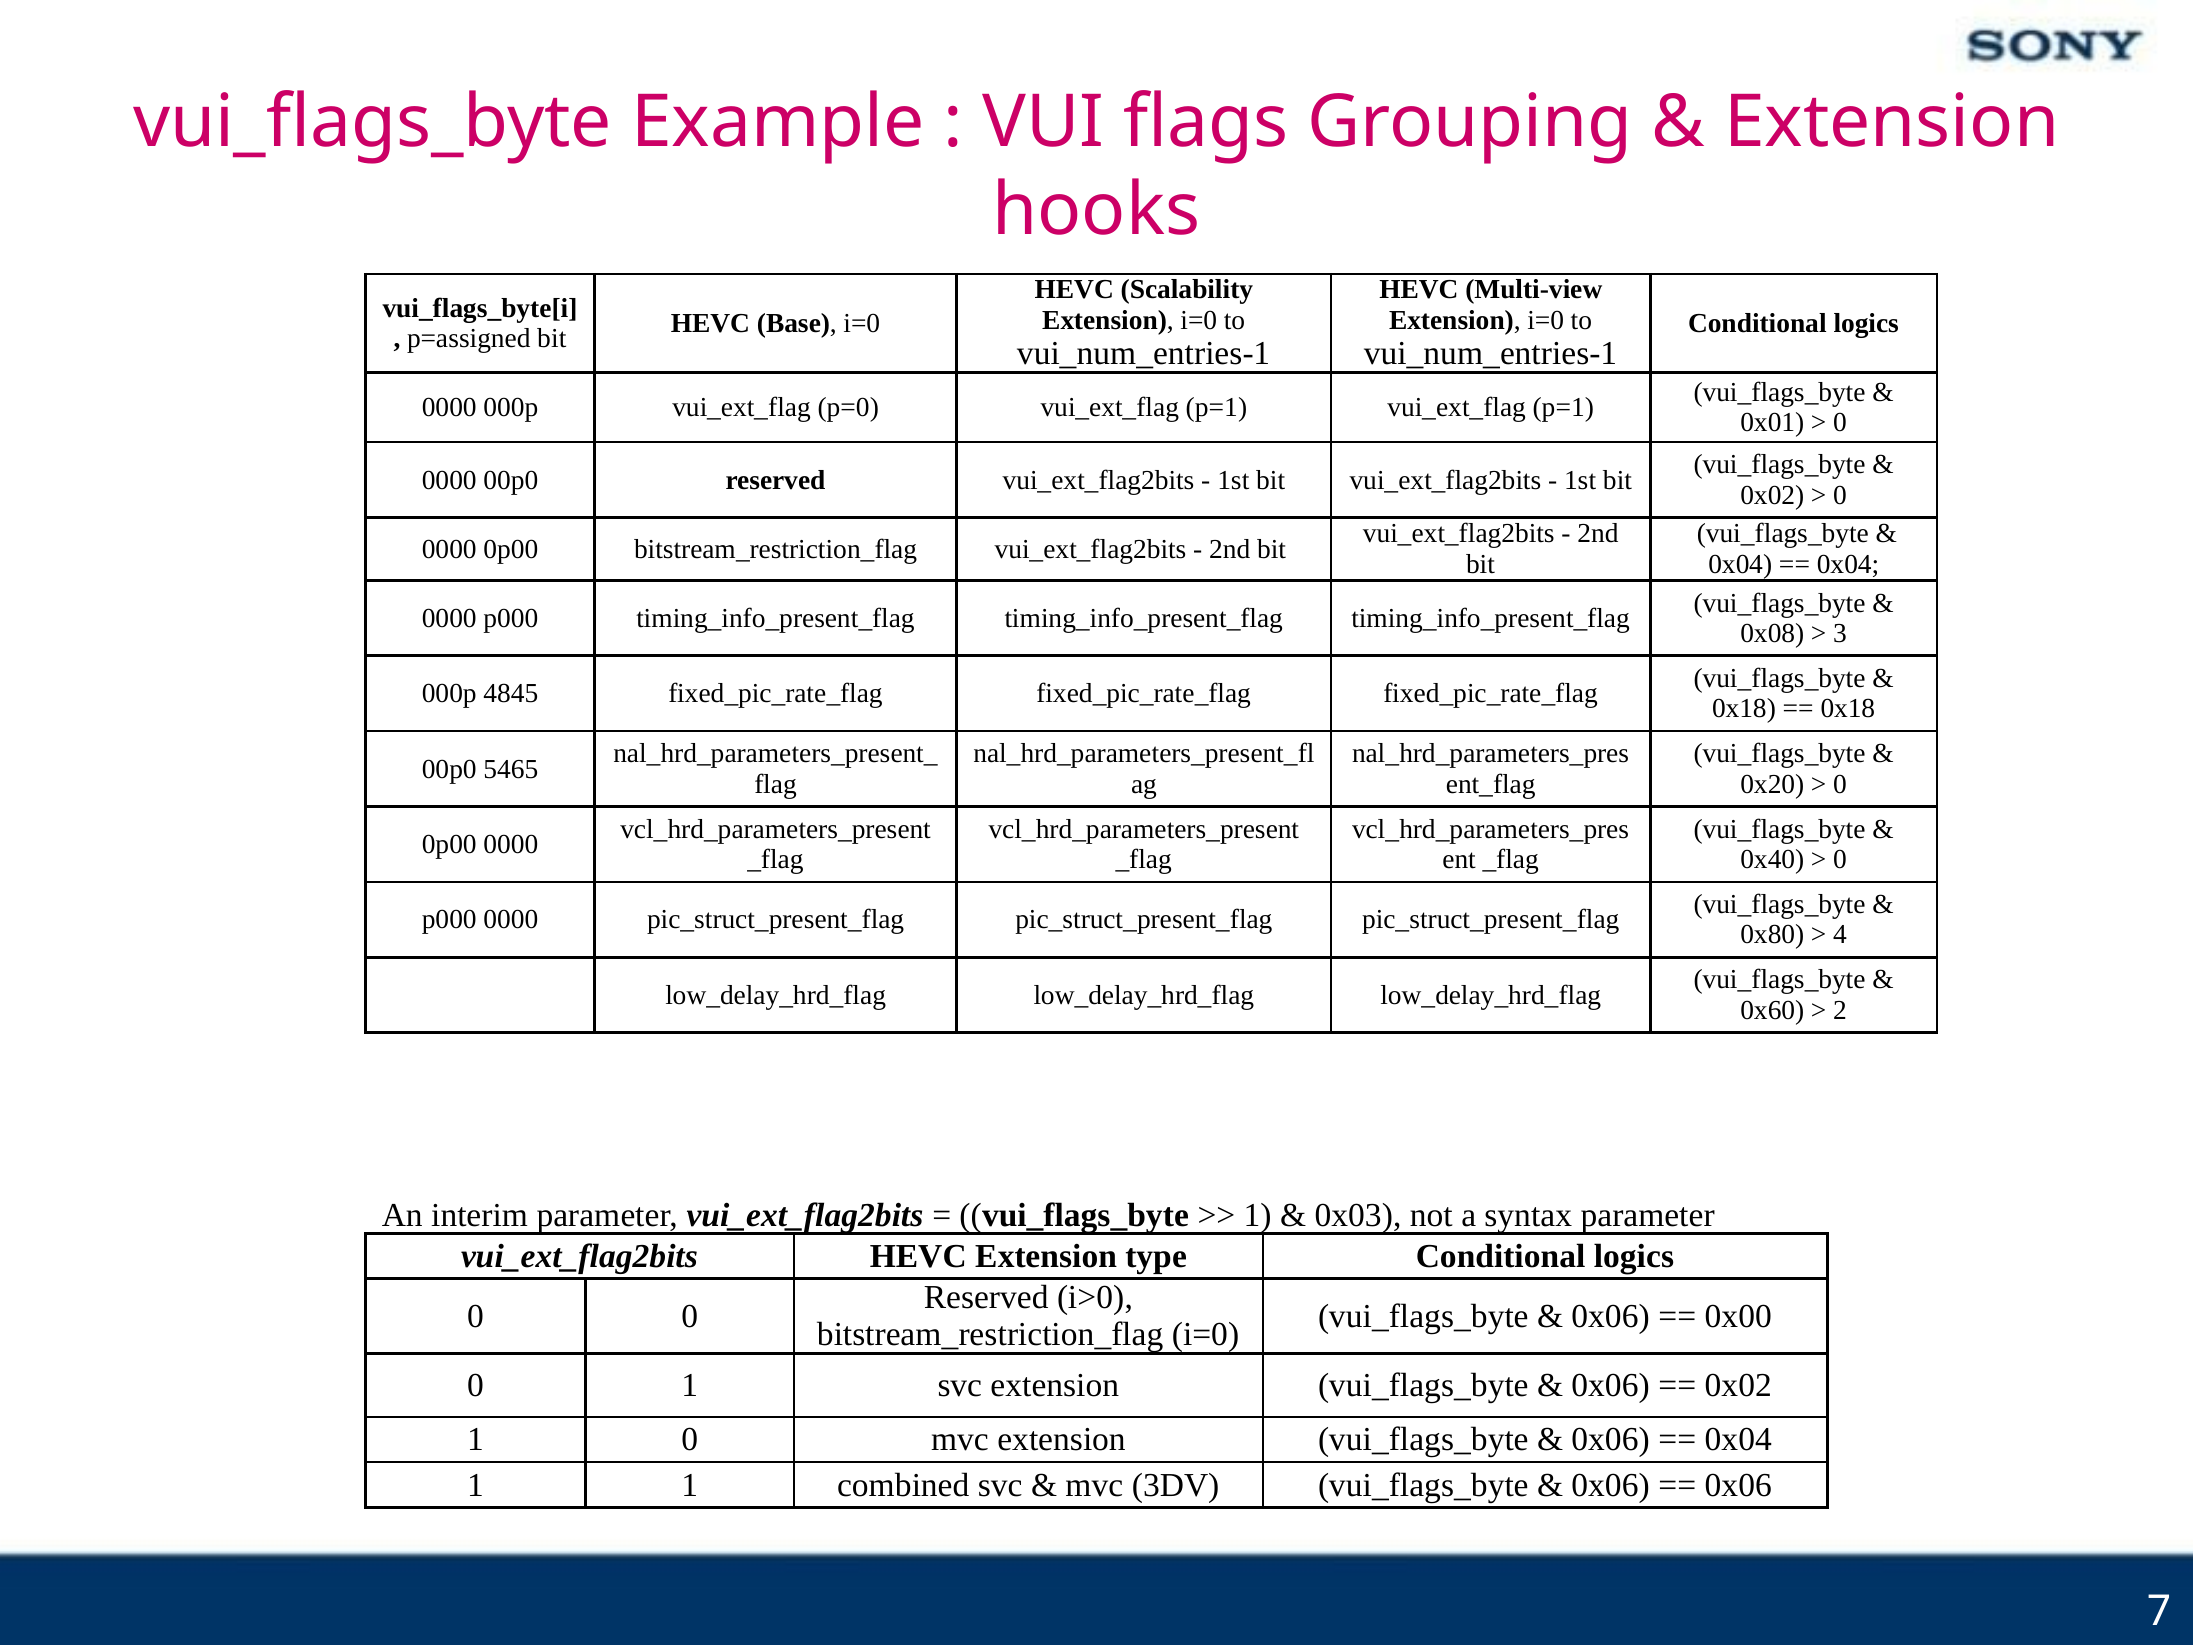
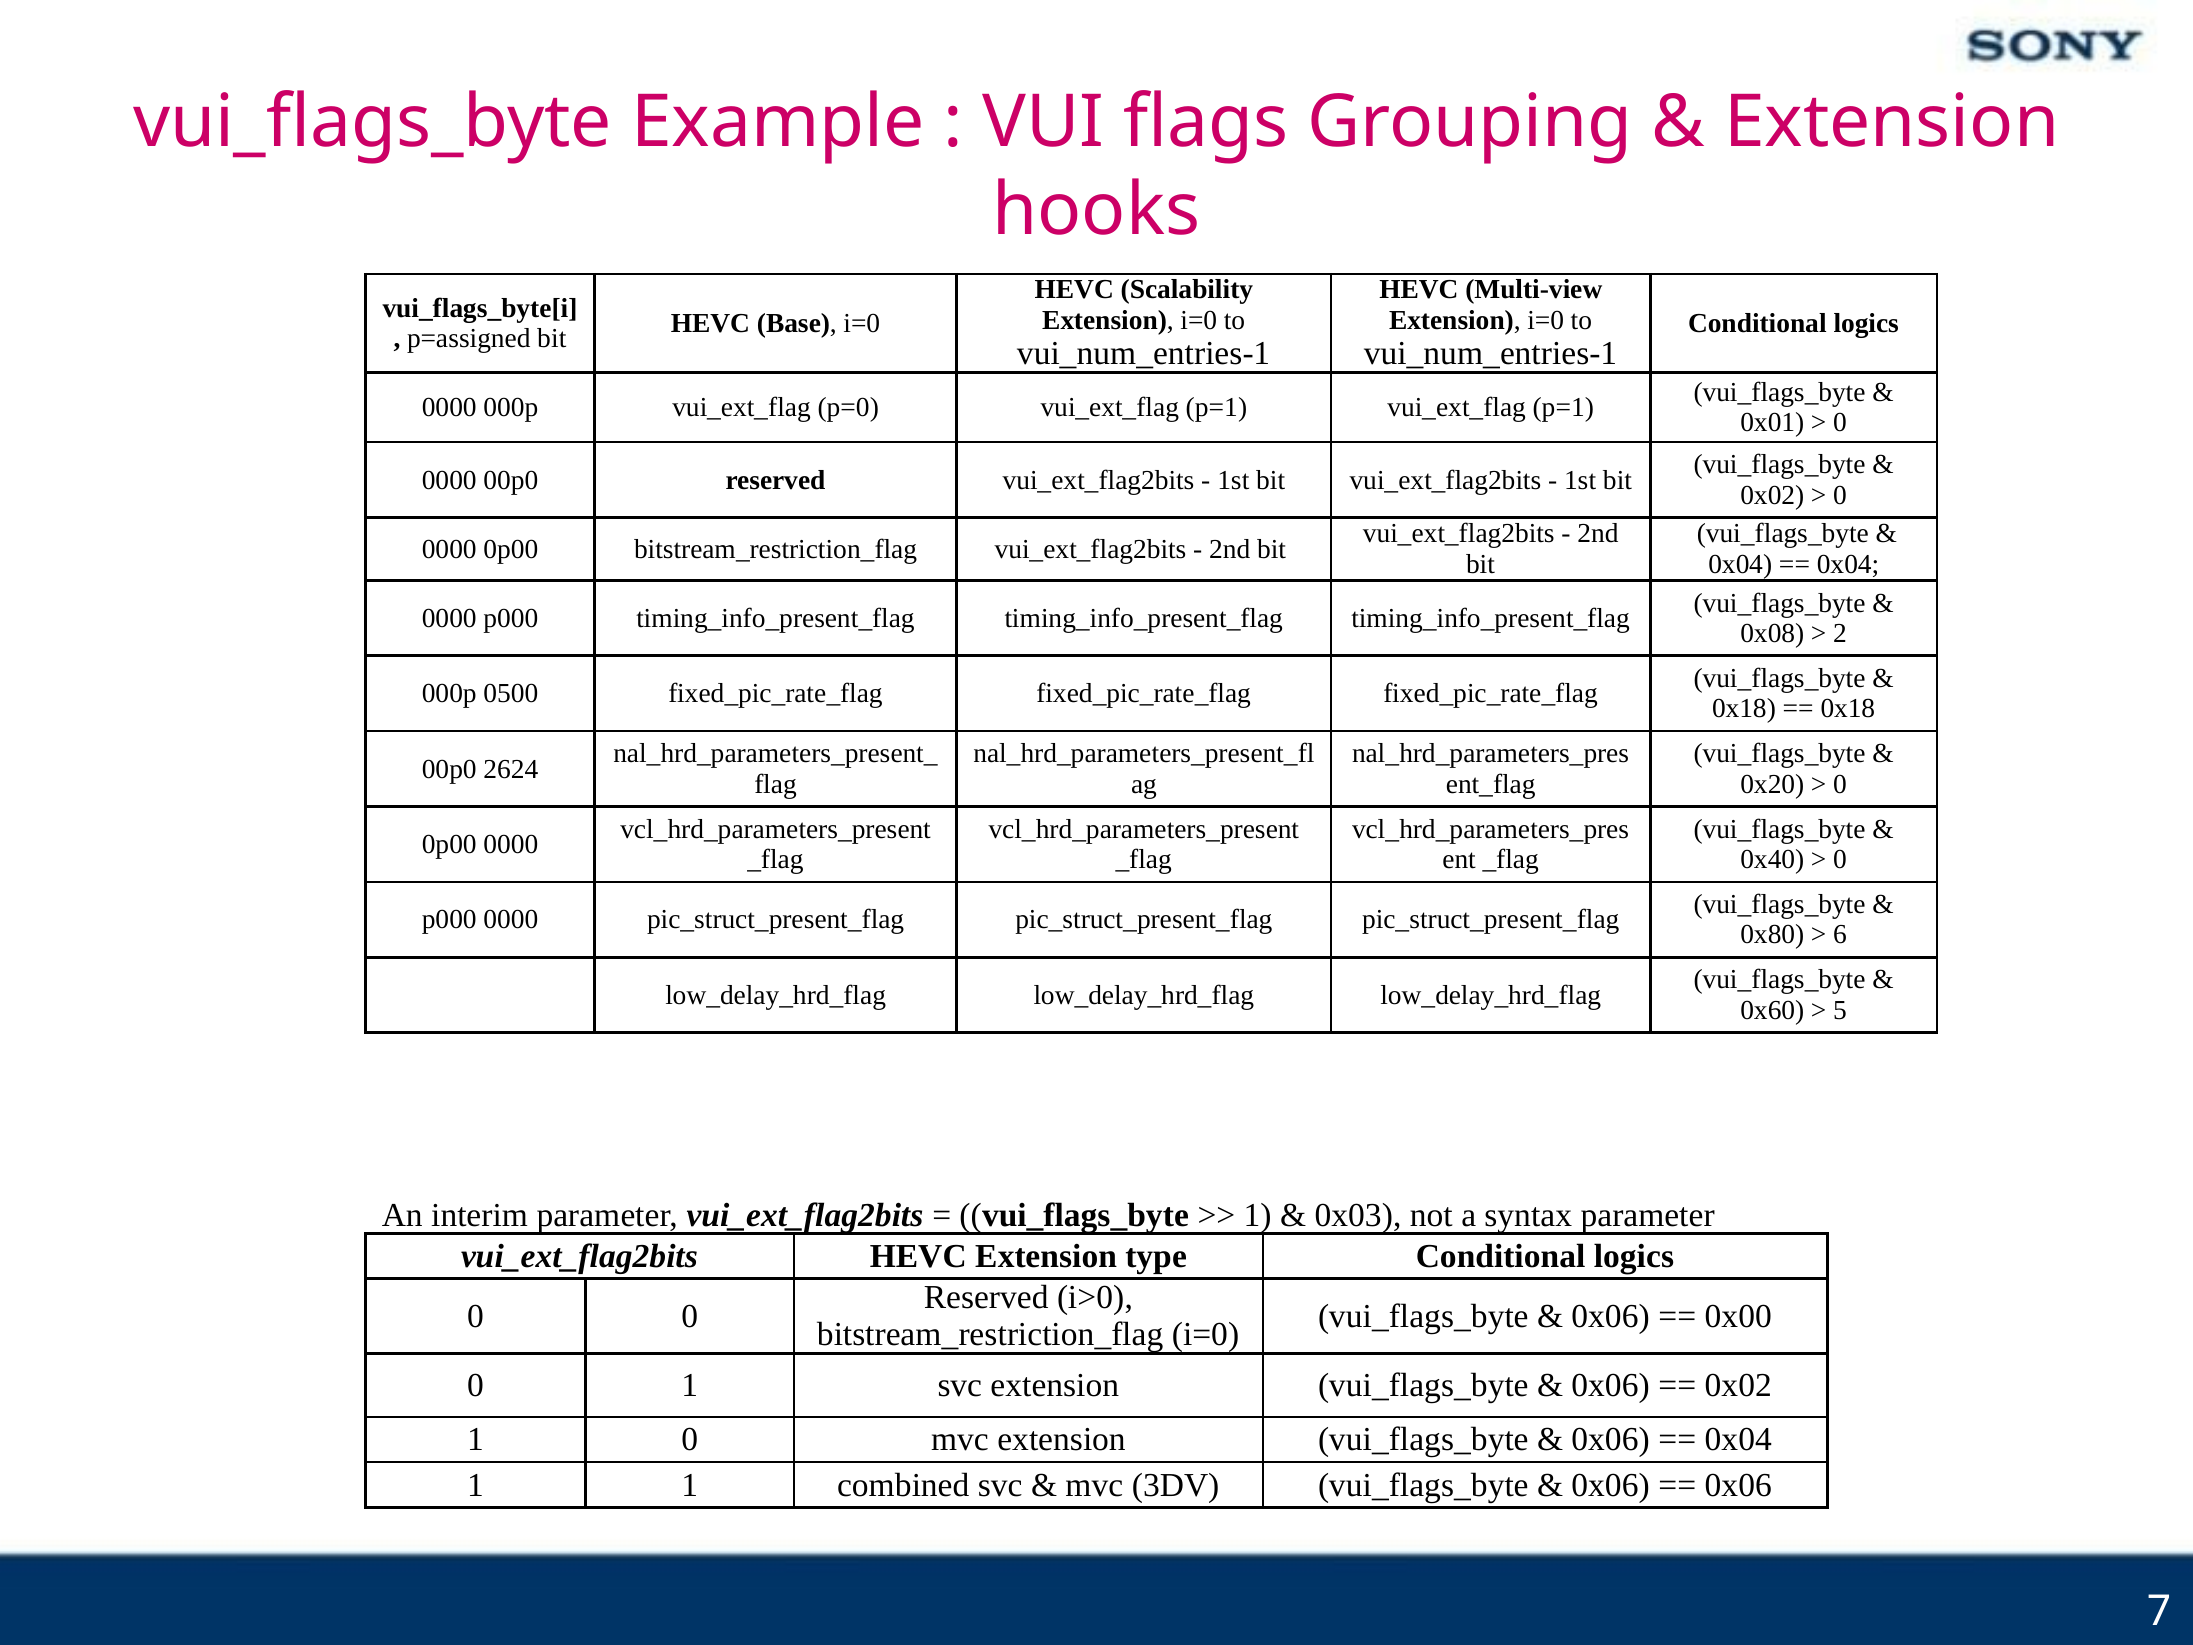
3: 3 -> 2
4845: 4845 -> 0500
5465: 5465 -> 2624
4: 4 -> 6
2: 2 -> 5
